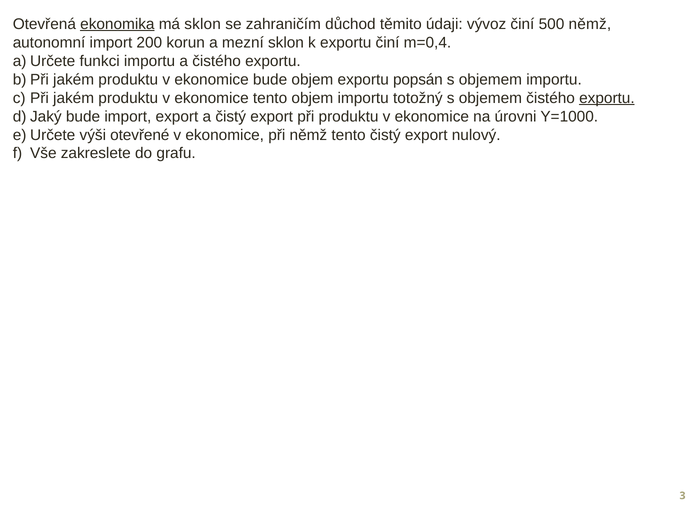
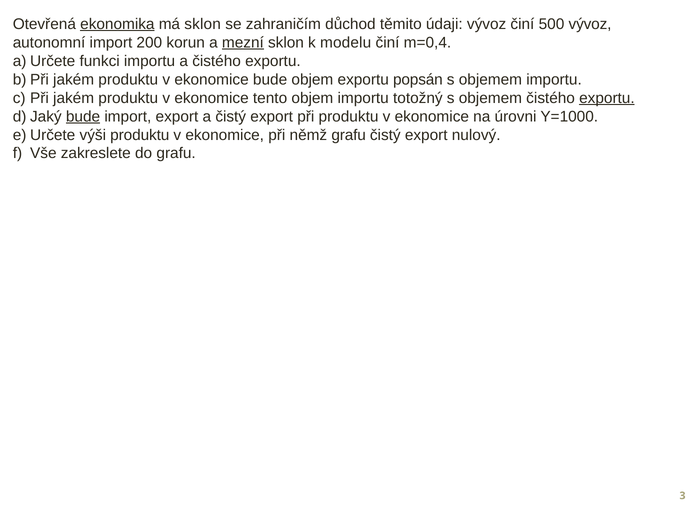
500 němž: němž -> vývoz
mezní underline: none -> present
k exportu: exportu -> modelu
bude at (83, 117) underline: none -> present
výši otevřené: otevřené -> produktu
němž tento: tento -> grafu
